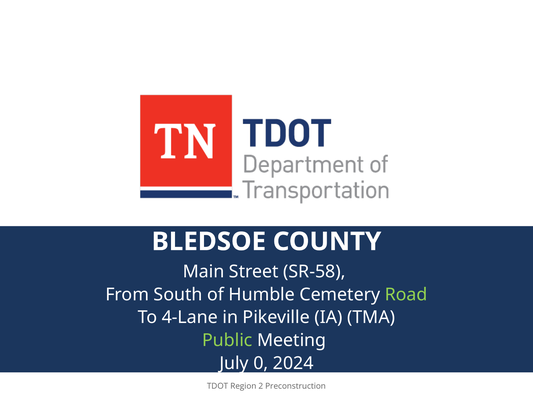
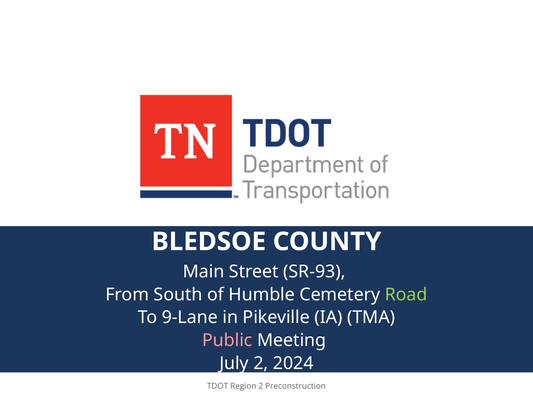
SR-58: SR-58 -> SR-93
4-Lane: 4-Lane -> 9-Lane
Public colour: light green -> pink
July 0: 0 -> 2
